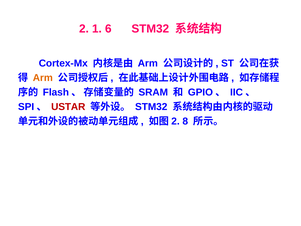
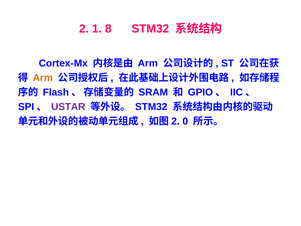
6: 6 -> 8
USTAR colour: red -> purple
8: 8 -> 0
